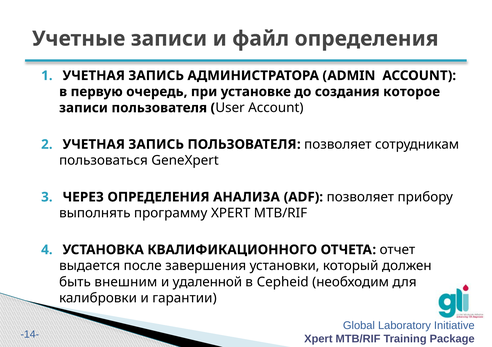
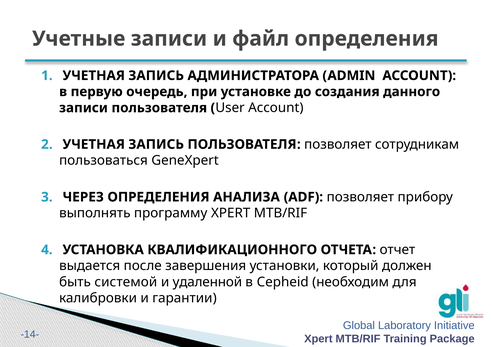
которое: которое -> данного
внешним: внешним -> системой
